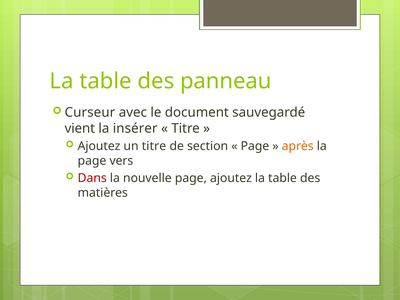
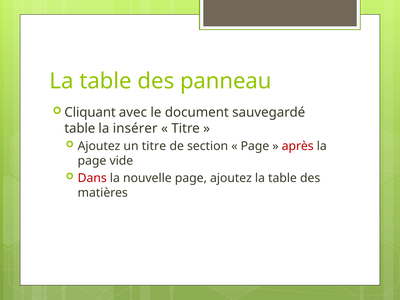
Curseur: Curseur -> Cliquant
vient at (80, 129): vient -> table
après colour: orange -> red
vers: vers -> vide
